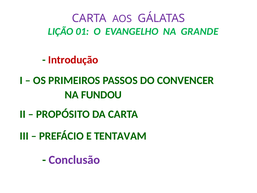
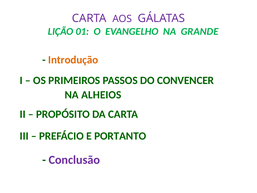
Introdução colour: red -> orange
FUNDOU: FUNDOU -> ALHEIOS
TENTAVAM: TENTAVAM -> PORTANTO
